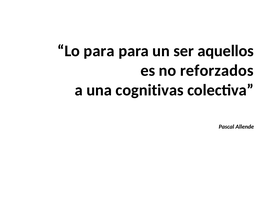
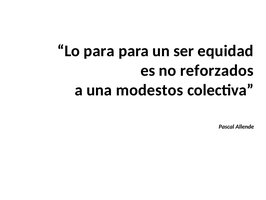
aquellos: aquellos -> equidad
cognitivas: cognitivas -> modestos
